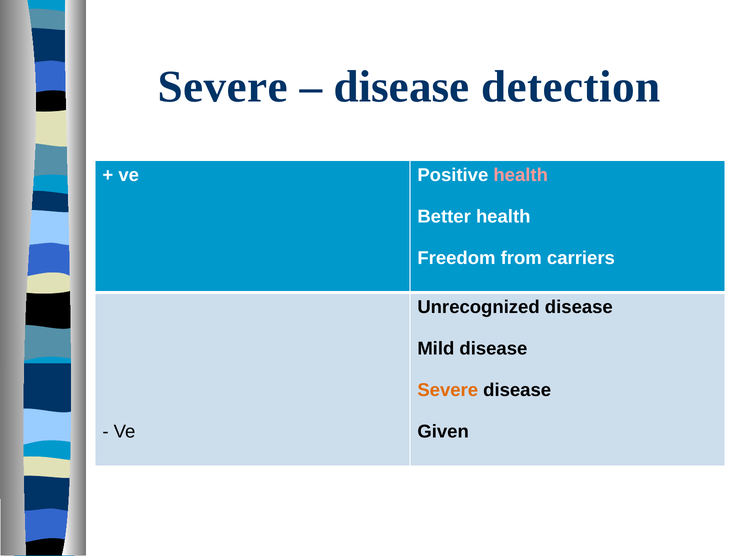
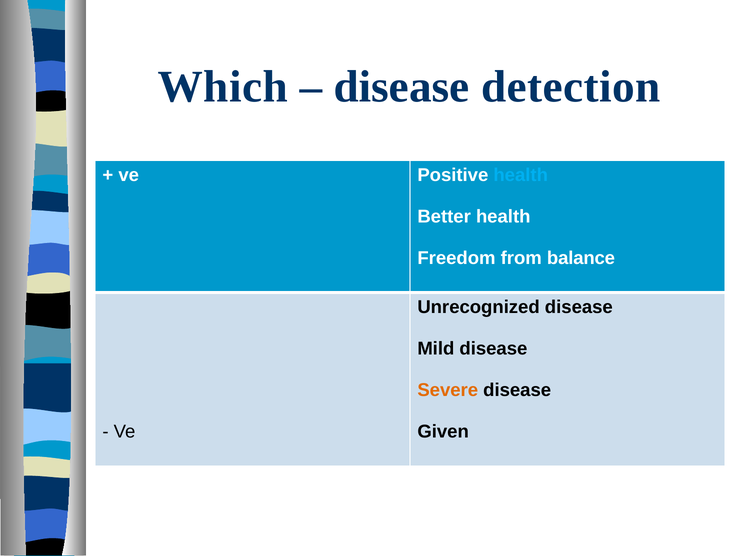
Severe at (223, 87): Severe -> Which
health at (521, 175) colour: pink -> light blue
carriers: carriers -> balance
